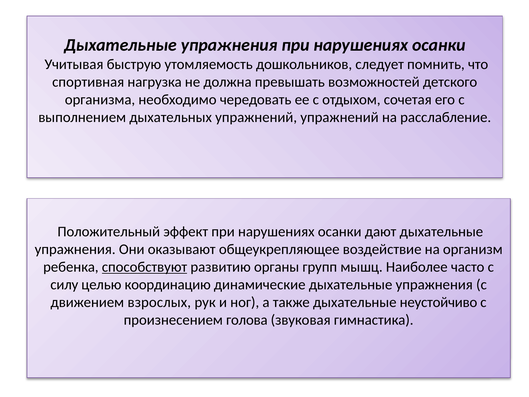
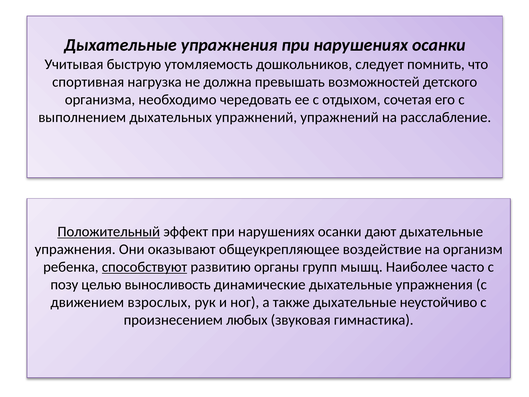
Положительный underline: none -> present
силу: силу -> позу
координацию: координацию -> выносливость
голова: голова -> любых
